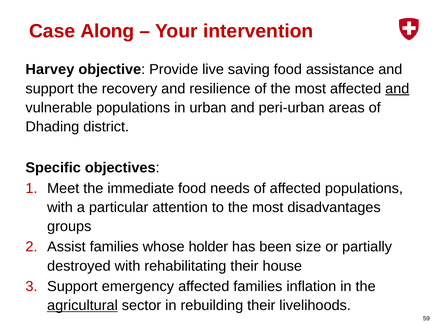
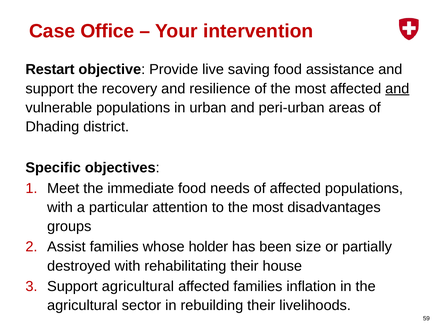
Along: Along -> Office
Harvey: Harvey -> Restart
Support emergency: emergency -> agricultural
agricultural at (82, 306) underline: present -> none
